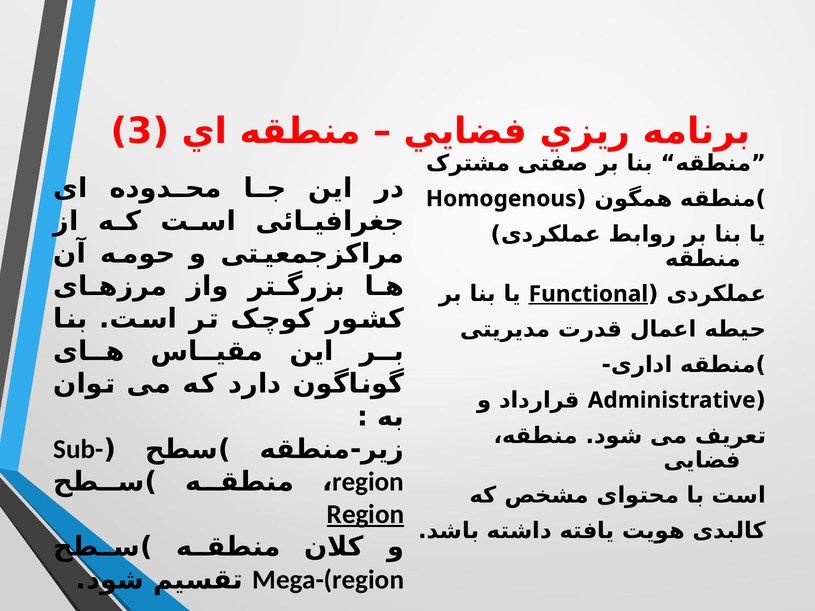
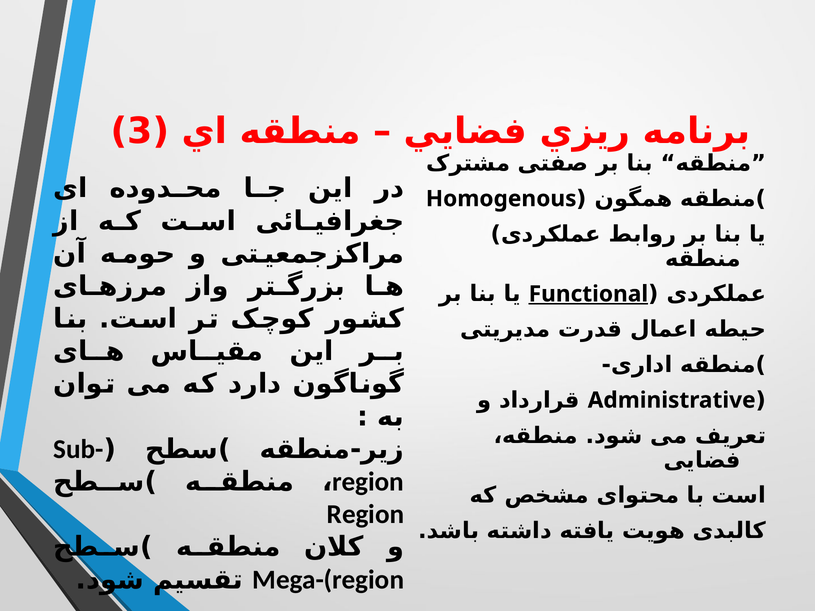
Region at (365, 515) underline: present -> none
